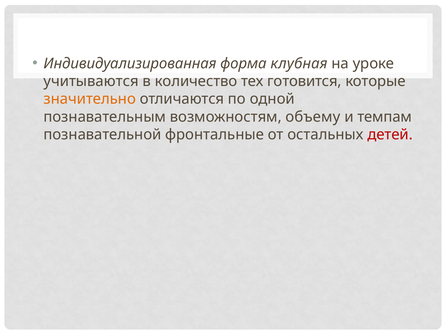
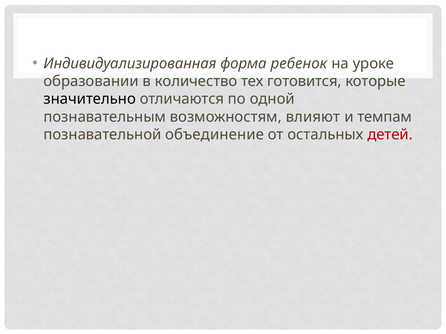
клубная: клубная -> ребенок
учитываются: учитываются -> образовании
значительно colour: orange -> black
объему: объему -> влияют
фронтальные: фронтальные -> объединение
